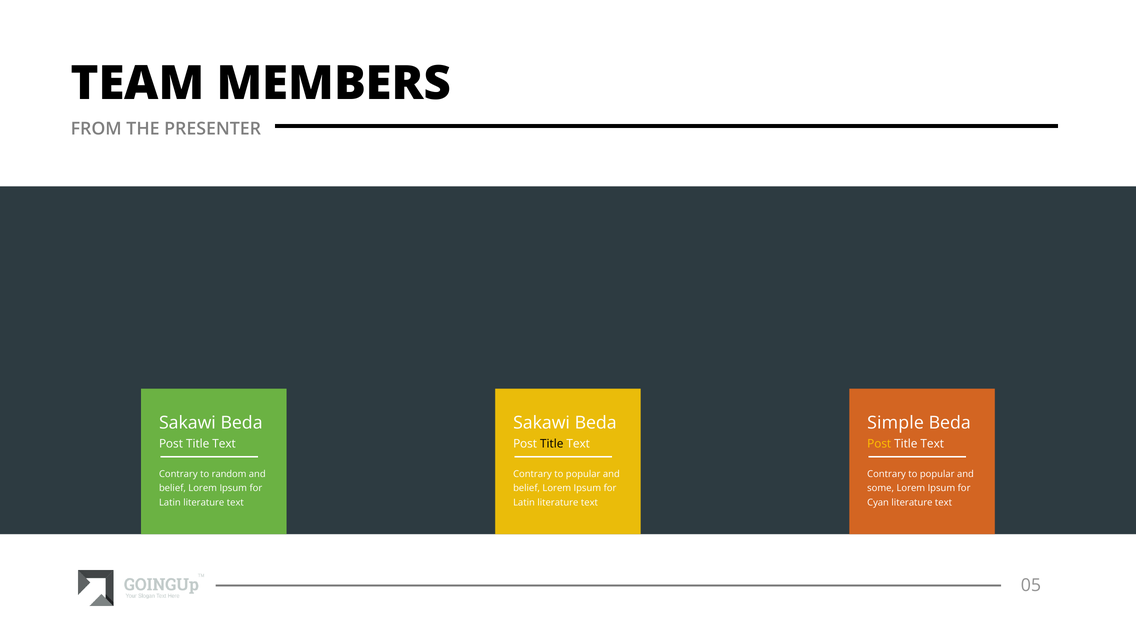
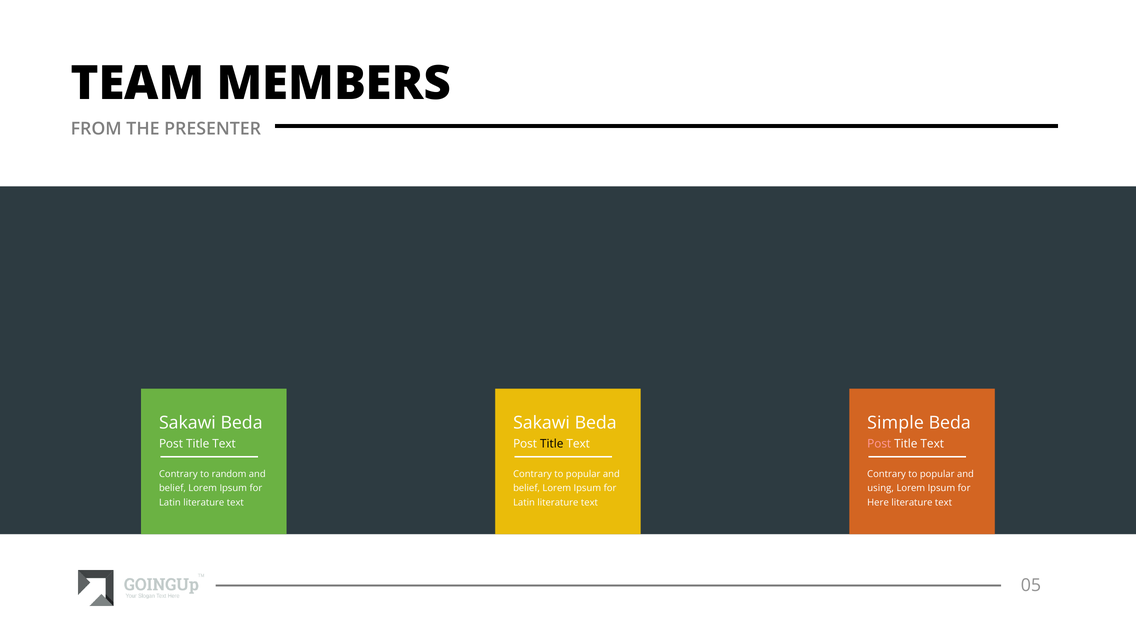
Post at (879, 444) colour: yellow -> pink
some: some -> using
Cyan: Cyan -> Here
